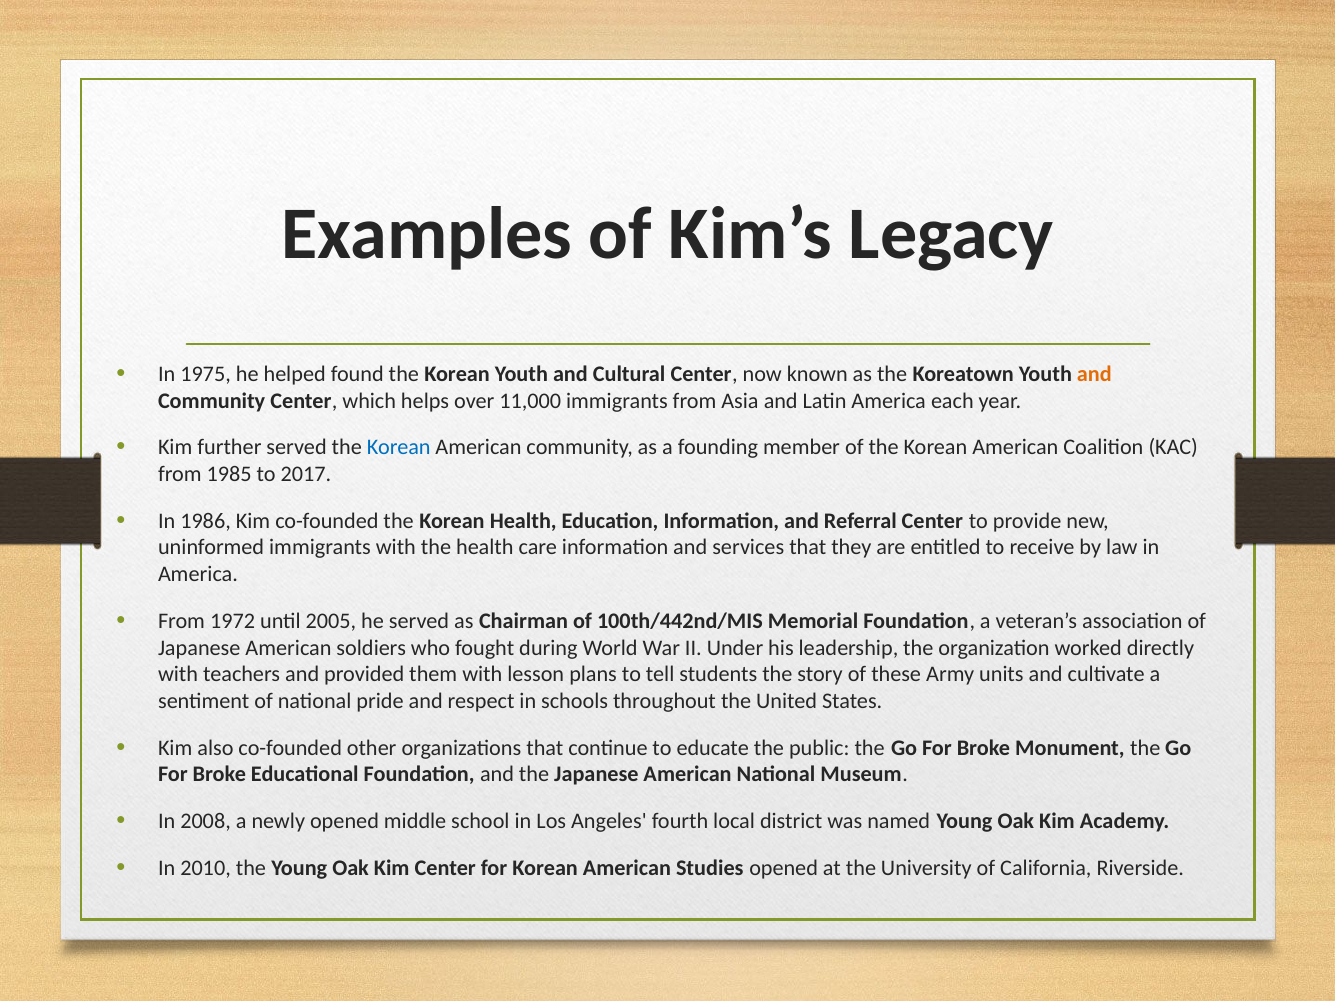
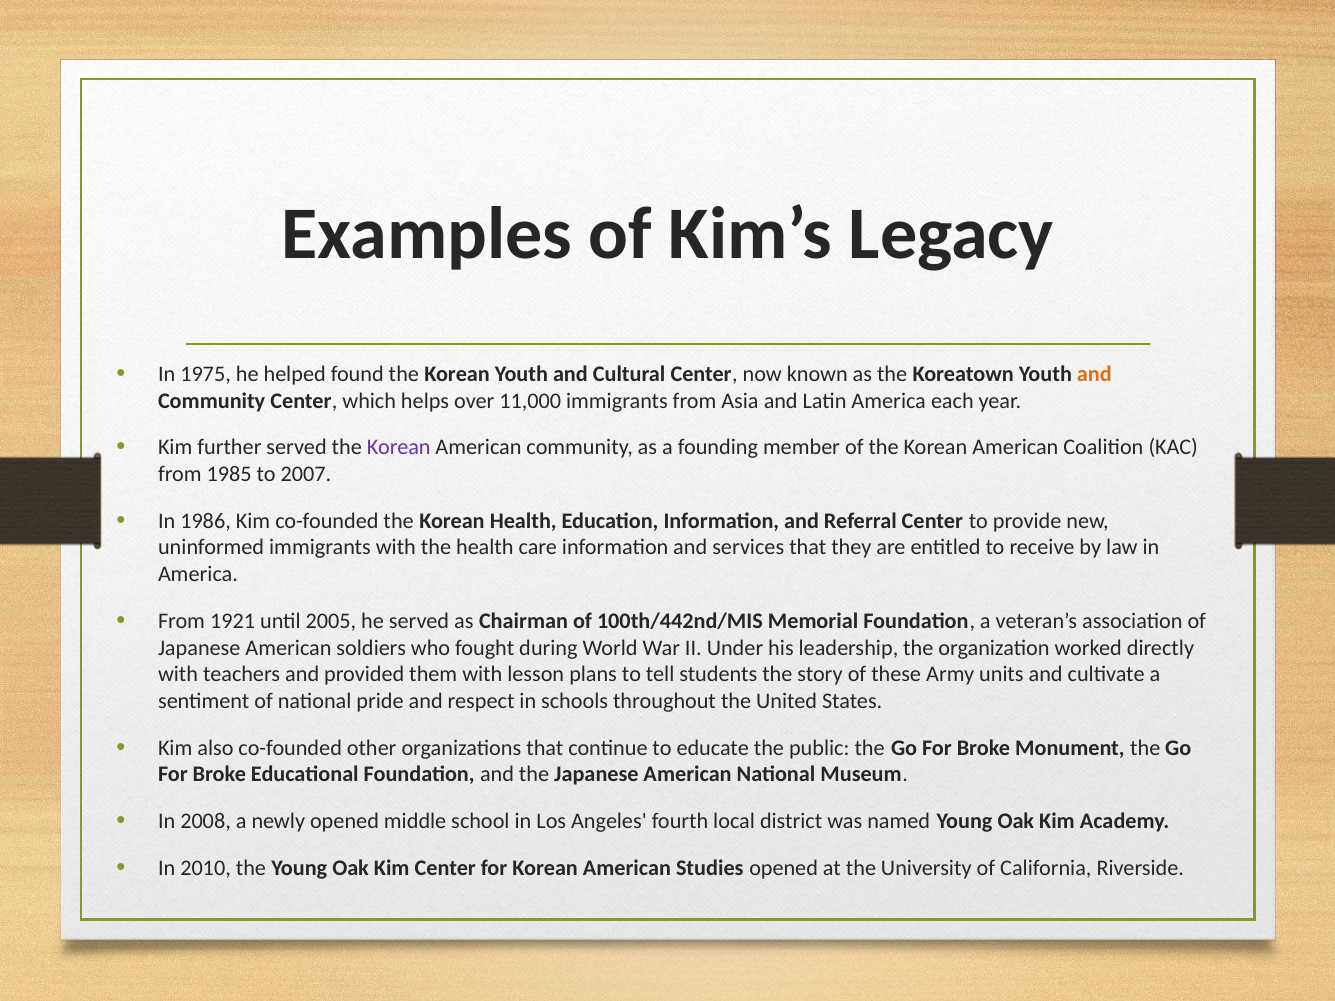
Korean at (399, 448) colour: blue -> purple
2017: 2017 -> 2007
1972: 1972 -> 1921
